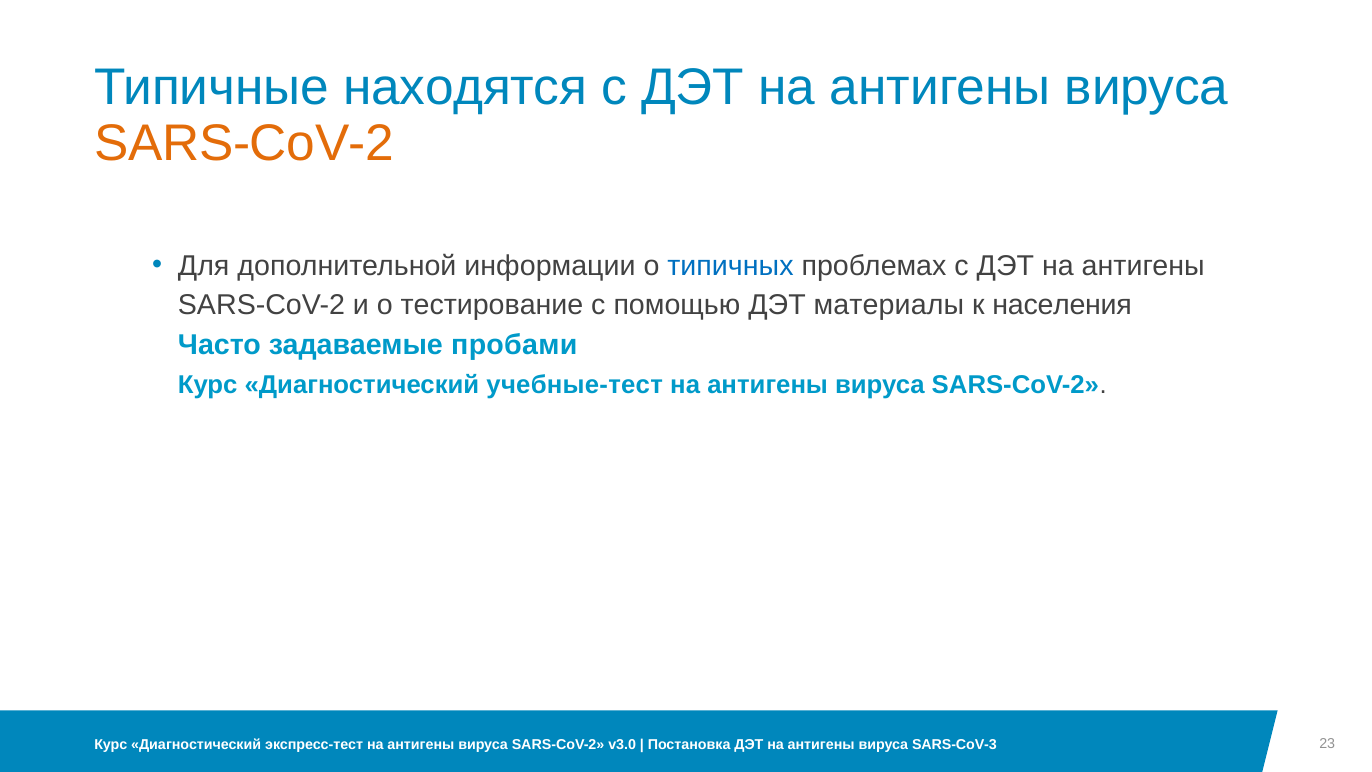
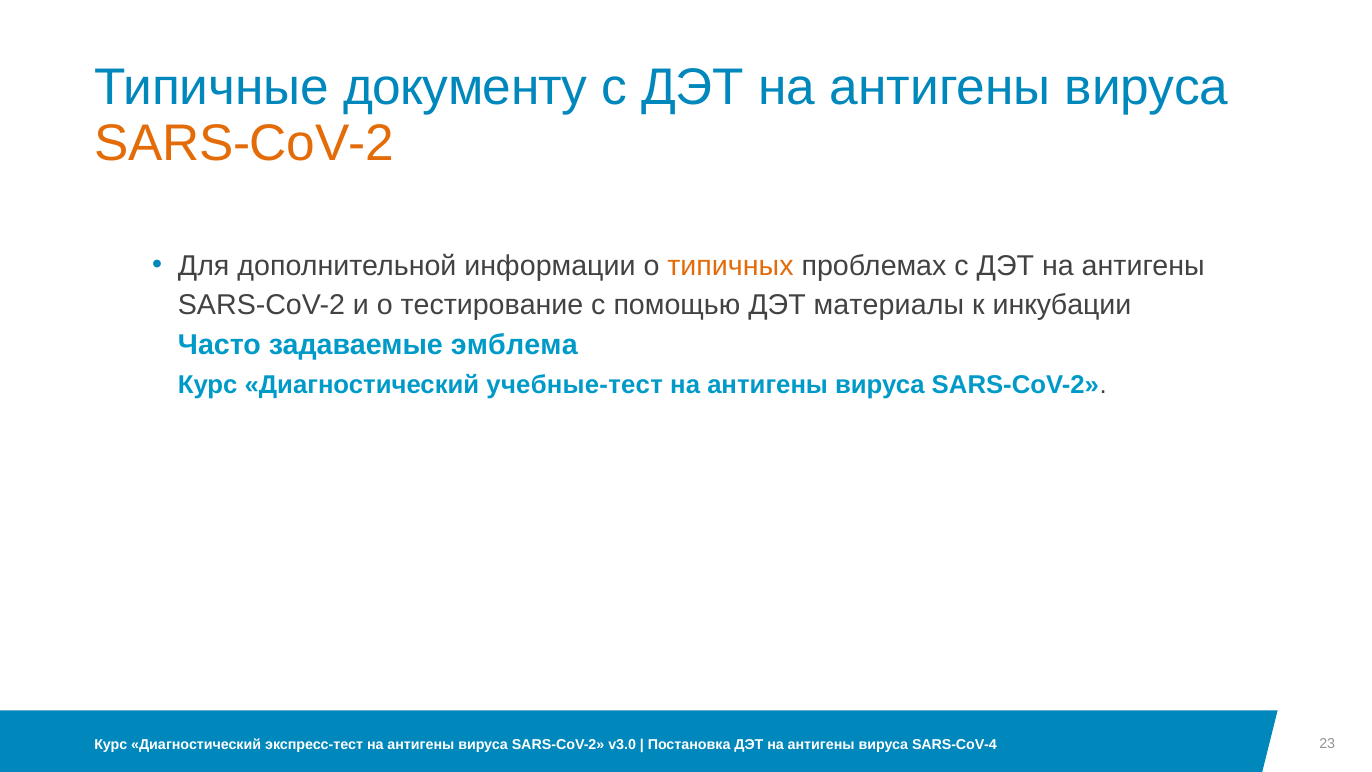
находятся: находятся -> документу
типичных colour: blue -> orange
населения: населения -> инкубации
пробами: пробами -> эмблема
SARS-CoV-3: SARS-CoV-3 -> SARS-CoV-4
